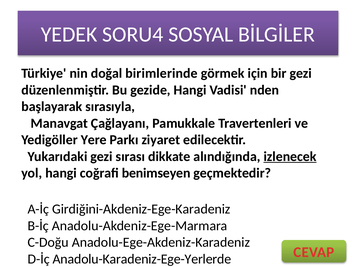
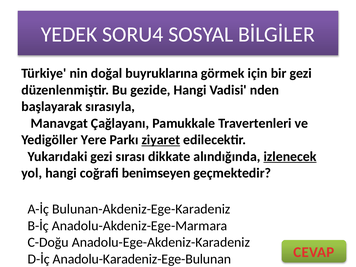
birimlerinde: birimlerinde -> buyruklarına
ziyaret underline: none -> present
Girdiğini-Akdeniz-Ege-Karadeniz: Girdiğini-Akdeniz-Ege-Karadeniz -> Bulunan-Akdeniz-Ege-Karadeniz
Anadolu-Karadeniz-Ege-Yerlerde: Anadolu-Karadeniz-Ege-Yerlerde -> Anadolu-Karadeniz-Ege-Bulunan
